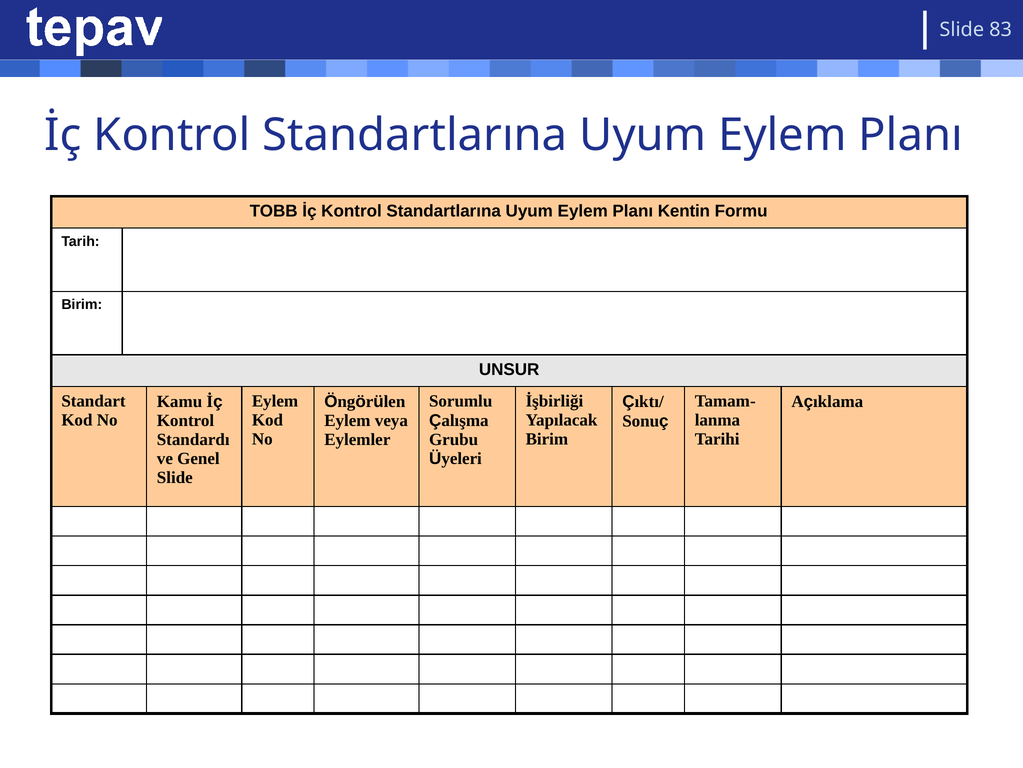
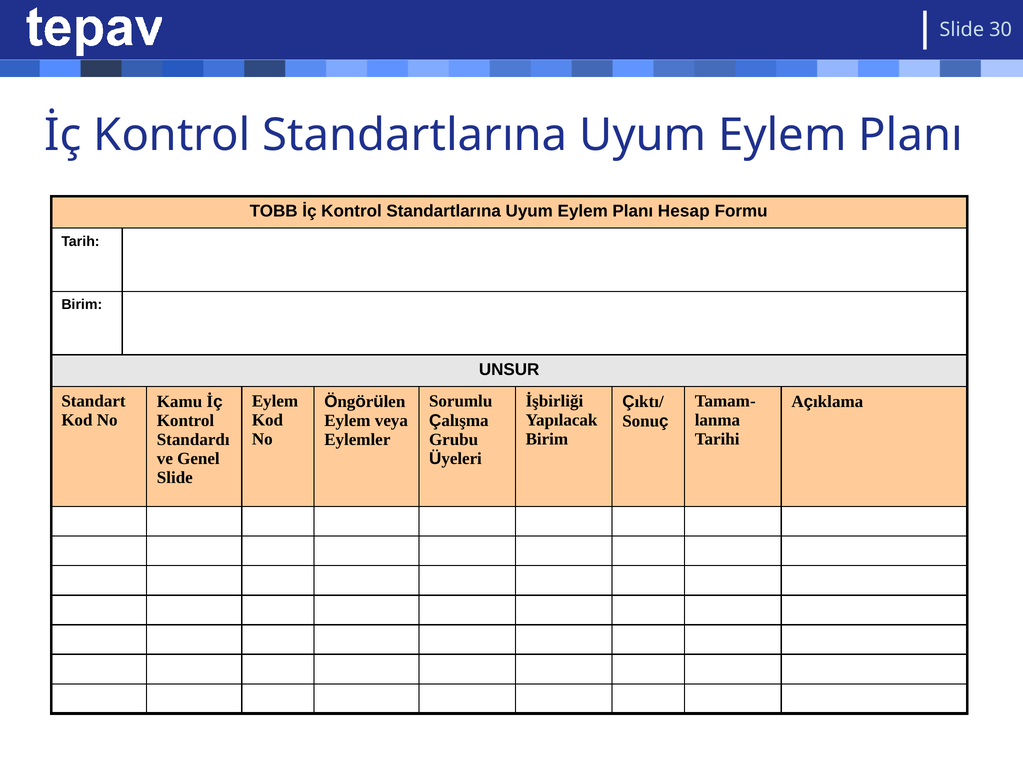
83: 83 -> 30
Kentin: Kentin -> Hesap
